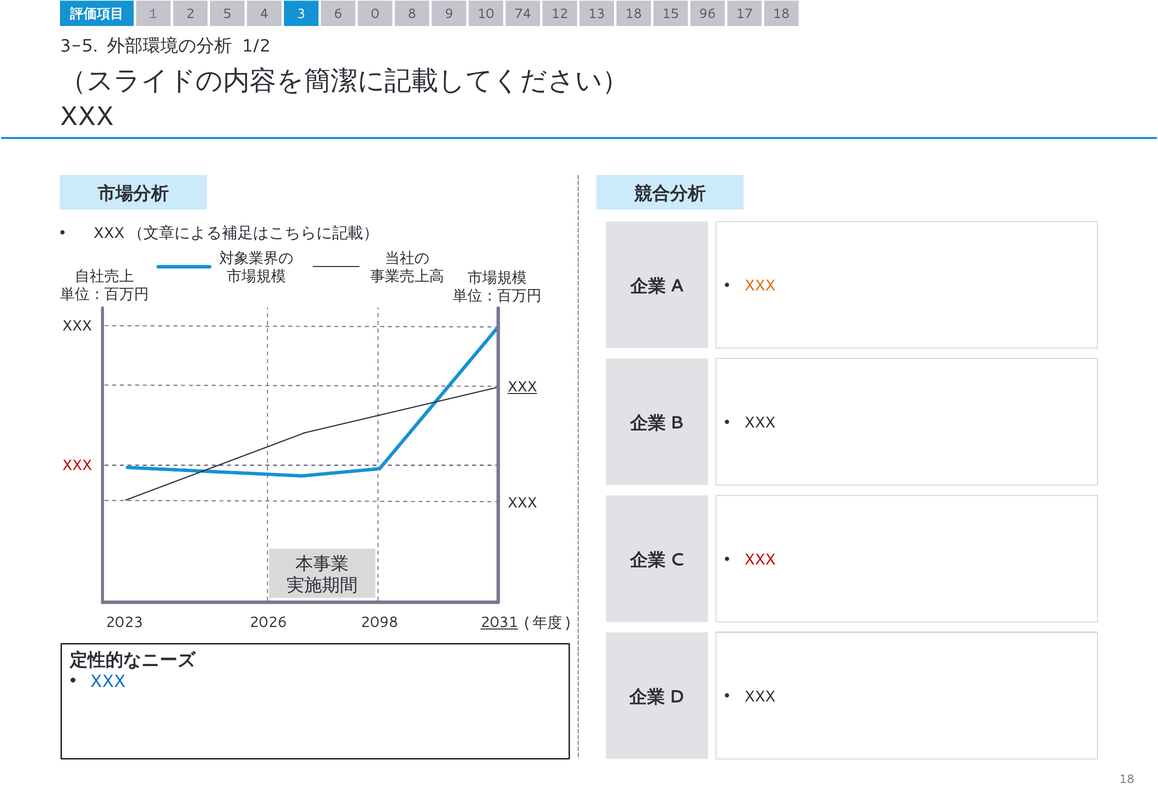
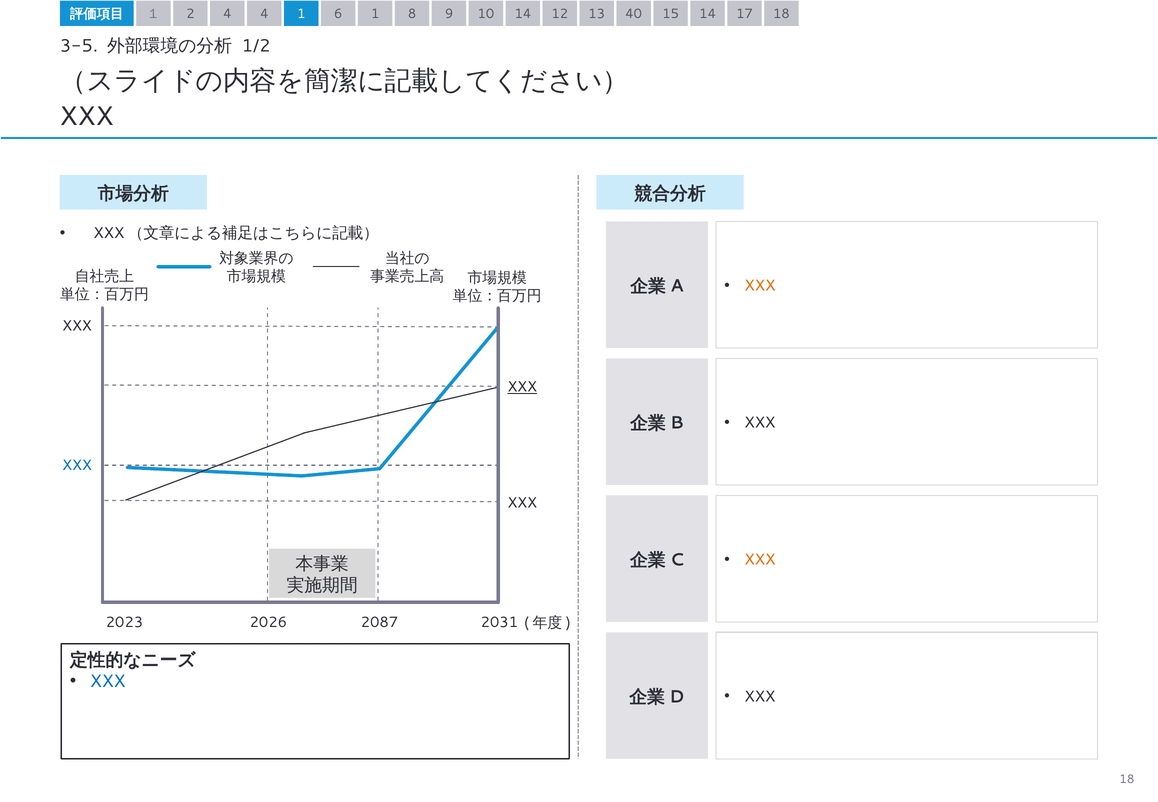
2 5: 5 -> 4
4 3: 3 -> 1
6 0: 0 -> 1
10 74: 74 -> 14
13 18: 18 -> 40
15 96: 96 -> 14
XXX at (77, 465) colour: red -> blue
XXX at (760, 560) colour: red -> orange
2098: 2098 -> 2087
2031 underline: present -> none
